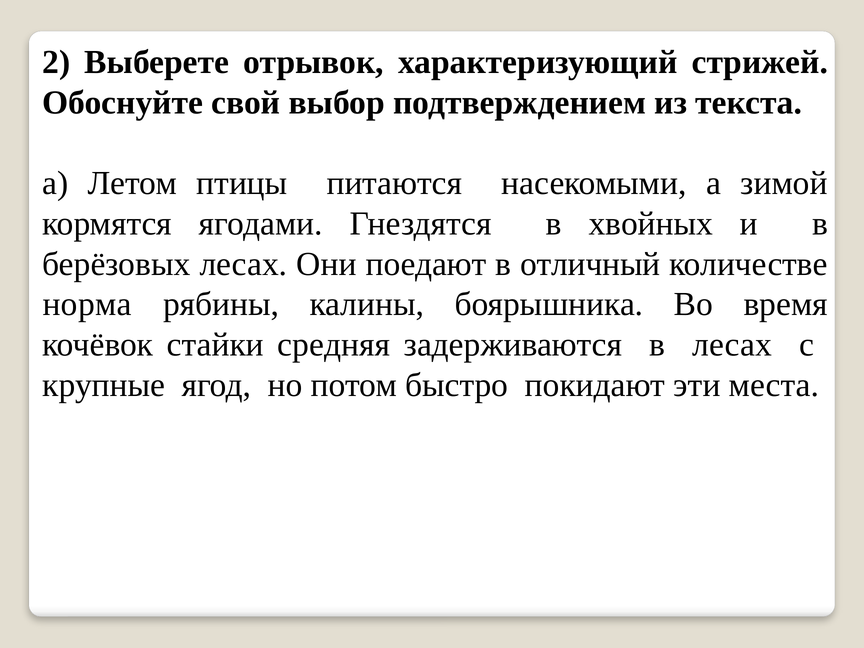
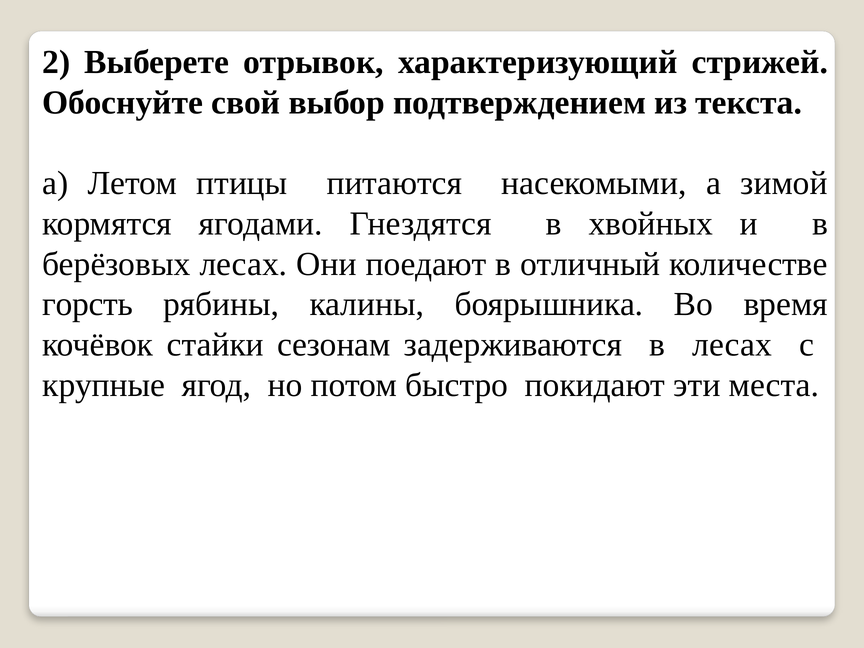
норма: норма -> горсть
средняя: средняя -> сезонам
